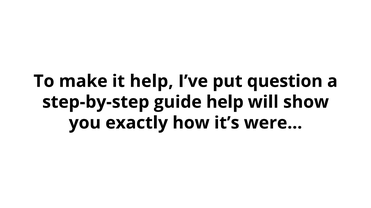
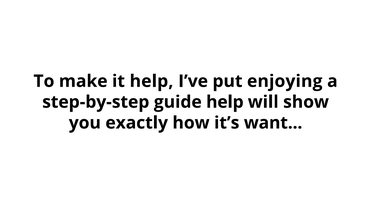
question: question -> enjoying
were: were -> want
